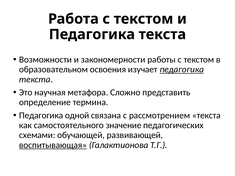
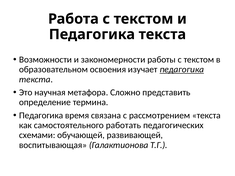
одной: одной -> время
значение: значение -> работать
воспитывающая underline: present -> none
